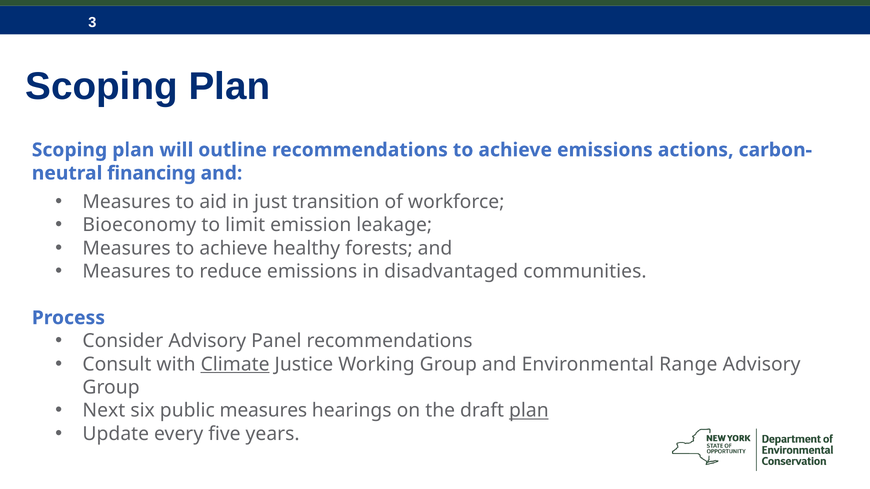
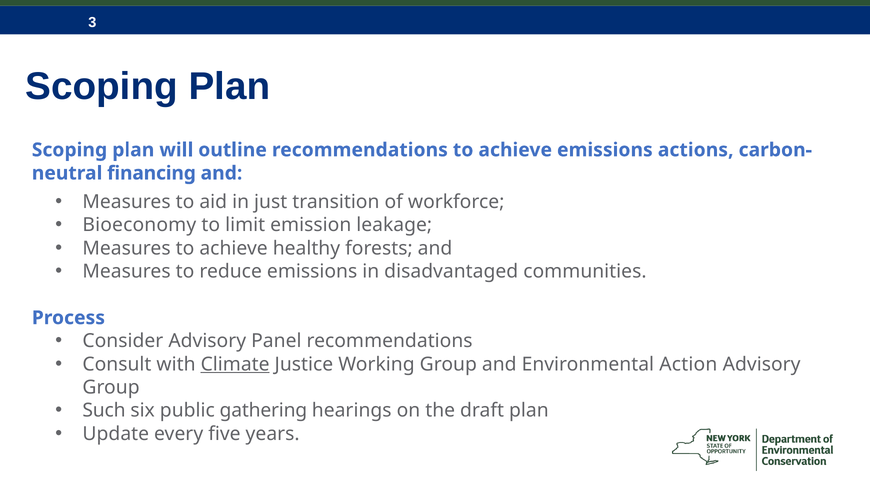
Range: Range -> Action
Next: Next -> Such
public measures: measures -> gathering
plan at (529, 411) underline: present -> none
